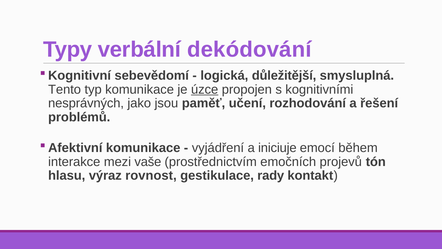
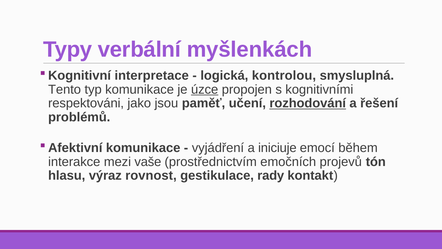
dekódování: dekódování -> myšlenkách
sebevědomí: sebevědomí -> interpretace
důležitější: důležitější -> kontrolou
nesprávných: nesprávných -> respektováni
rozhodování underline: none -> present
